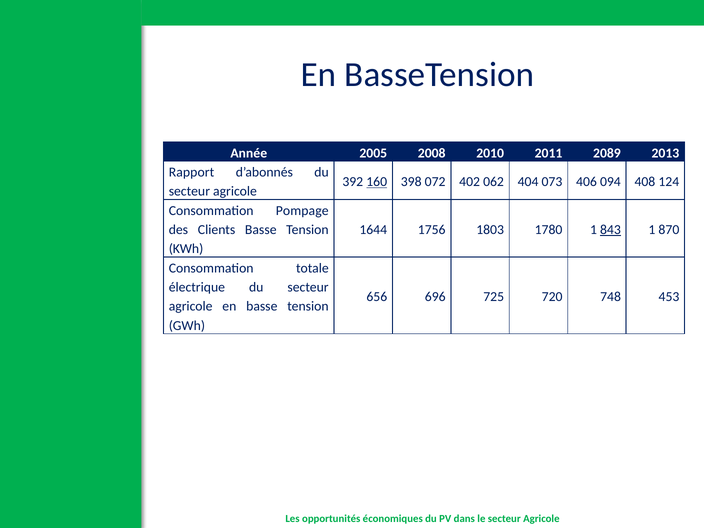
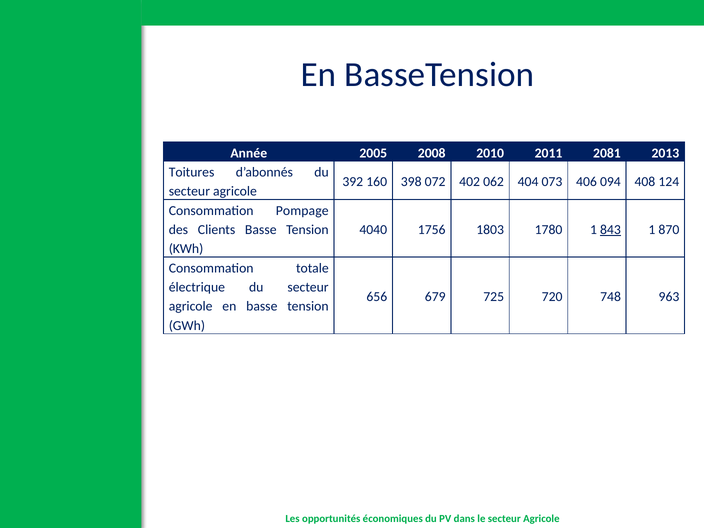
2089: 2089 -> 2081
Rapport: Rapport -> Toitures
160 underline: present -> none
1644: 1644 -> 4040
696: 696 -> 679
453: 453 -> 963
